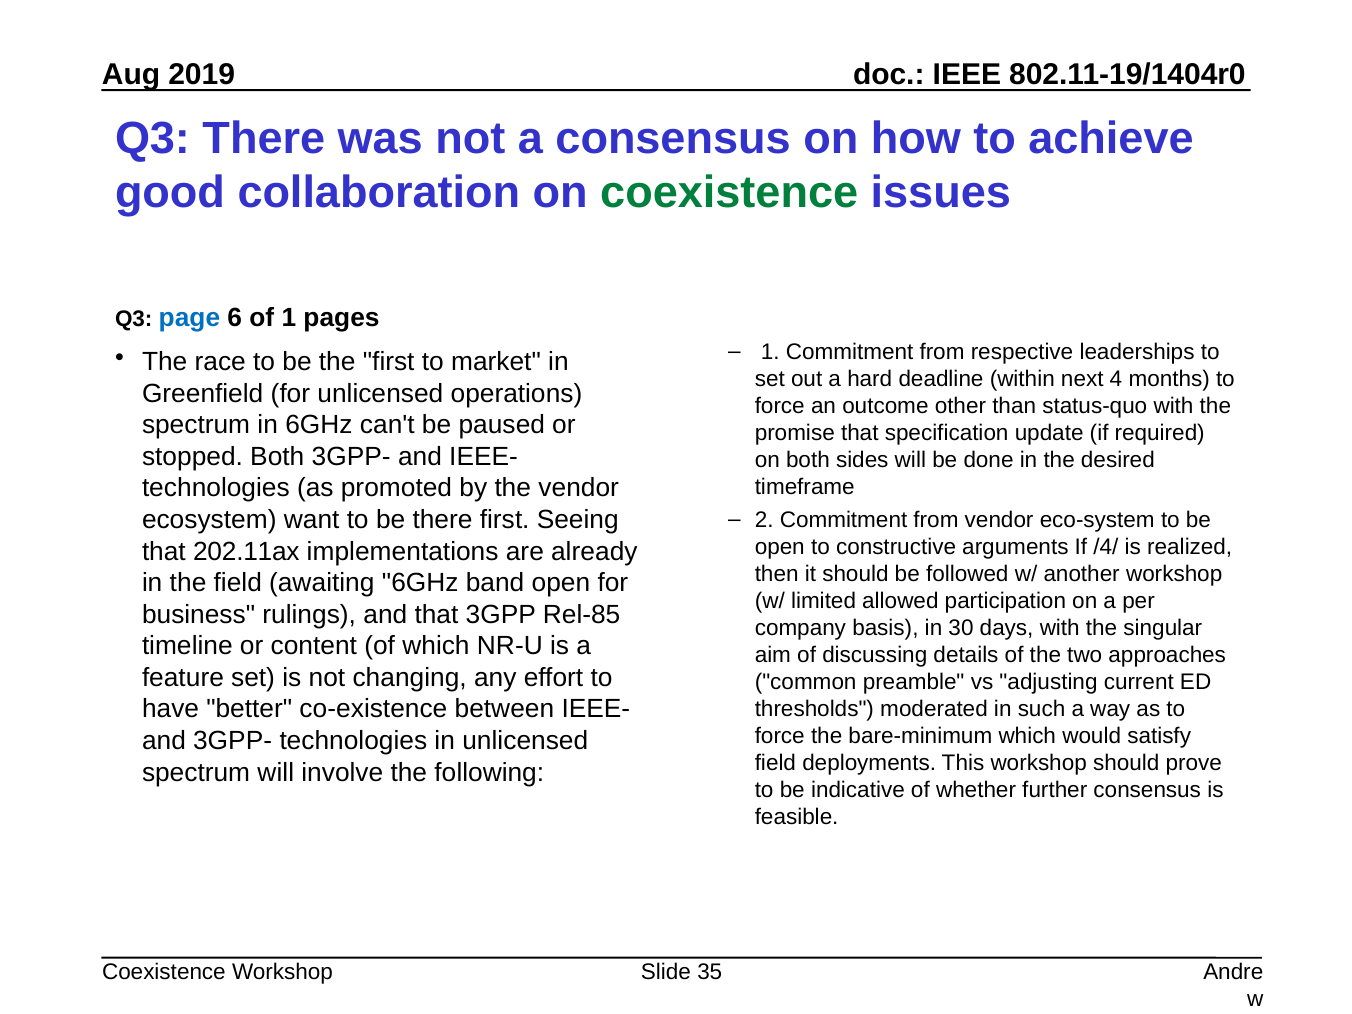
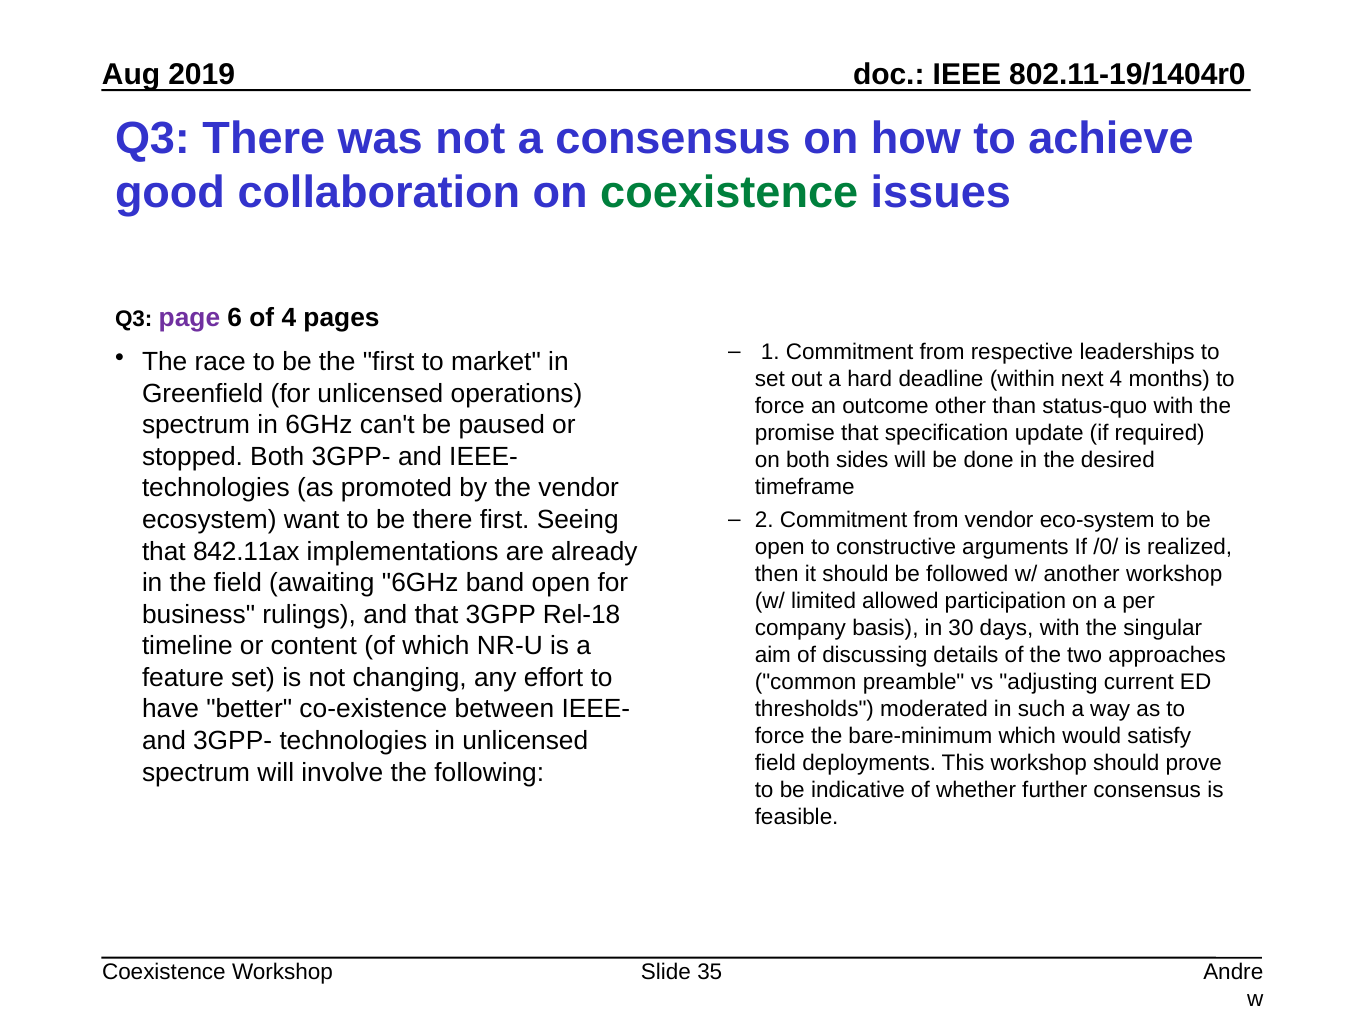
page colour: blue -> purple
of 1: 1 -> 4
/4/: /4/ -> /0/
202.11ax: 202.11ax -> 842.11ax
Rel-85: Rel-85 -> Rel-18
